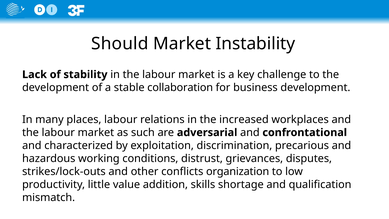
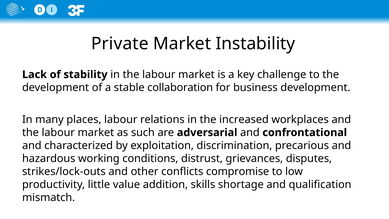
Should: Should -> Private
organization: organization -> compromise
